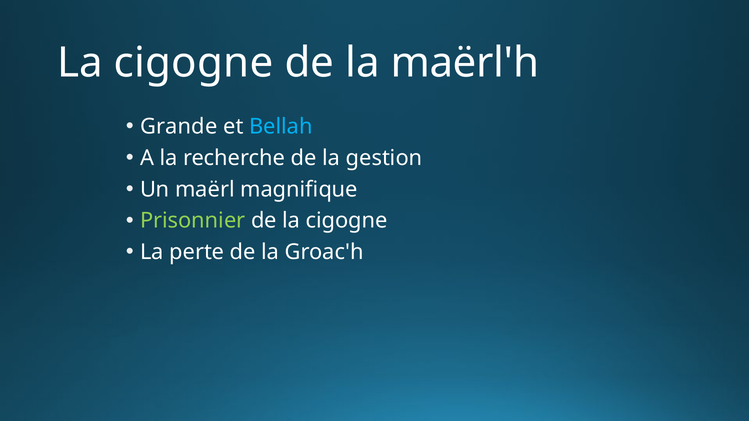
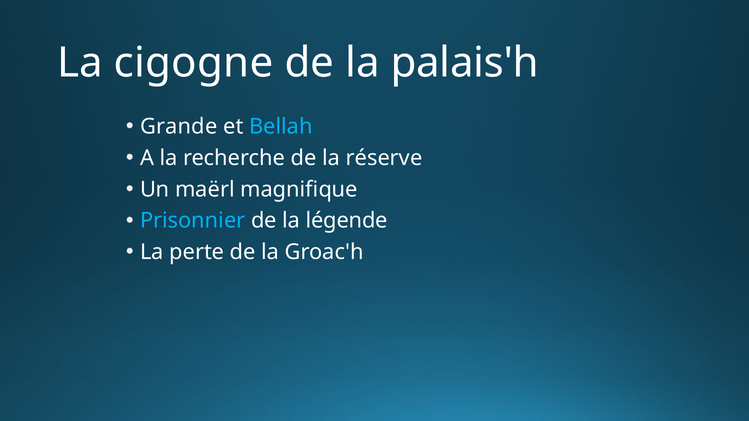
maërl'h: maërl'h -> palais'h
gestion: gestion -> réserve
Prisonnier colour: light green -> light blue
de la cigogne: cigogne -> légende
